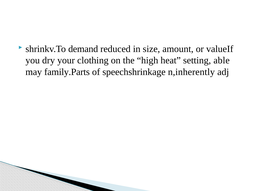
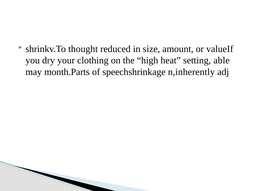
demand: demand -> thought
family.Parts: family.Parts -> month.Parts
